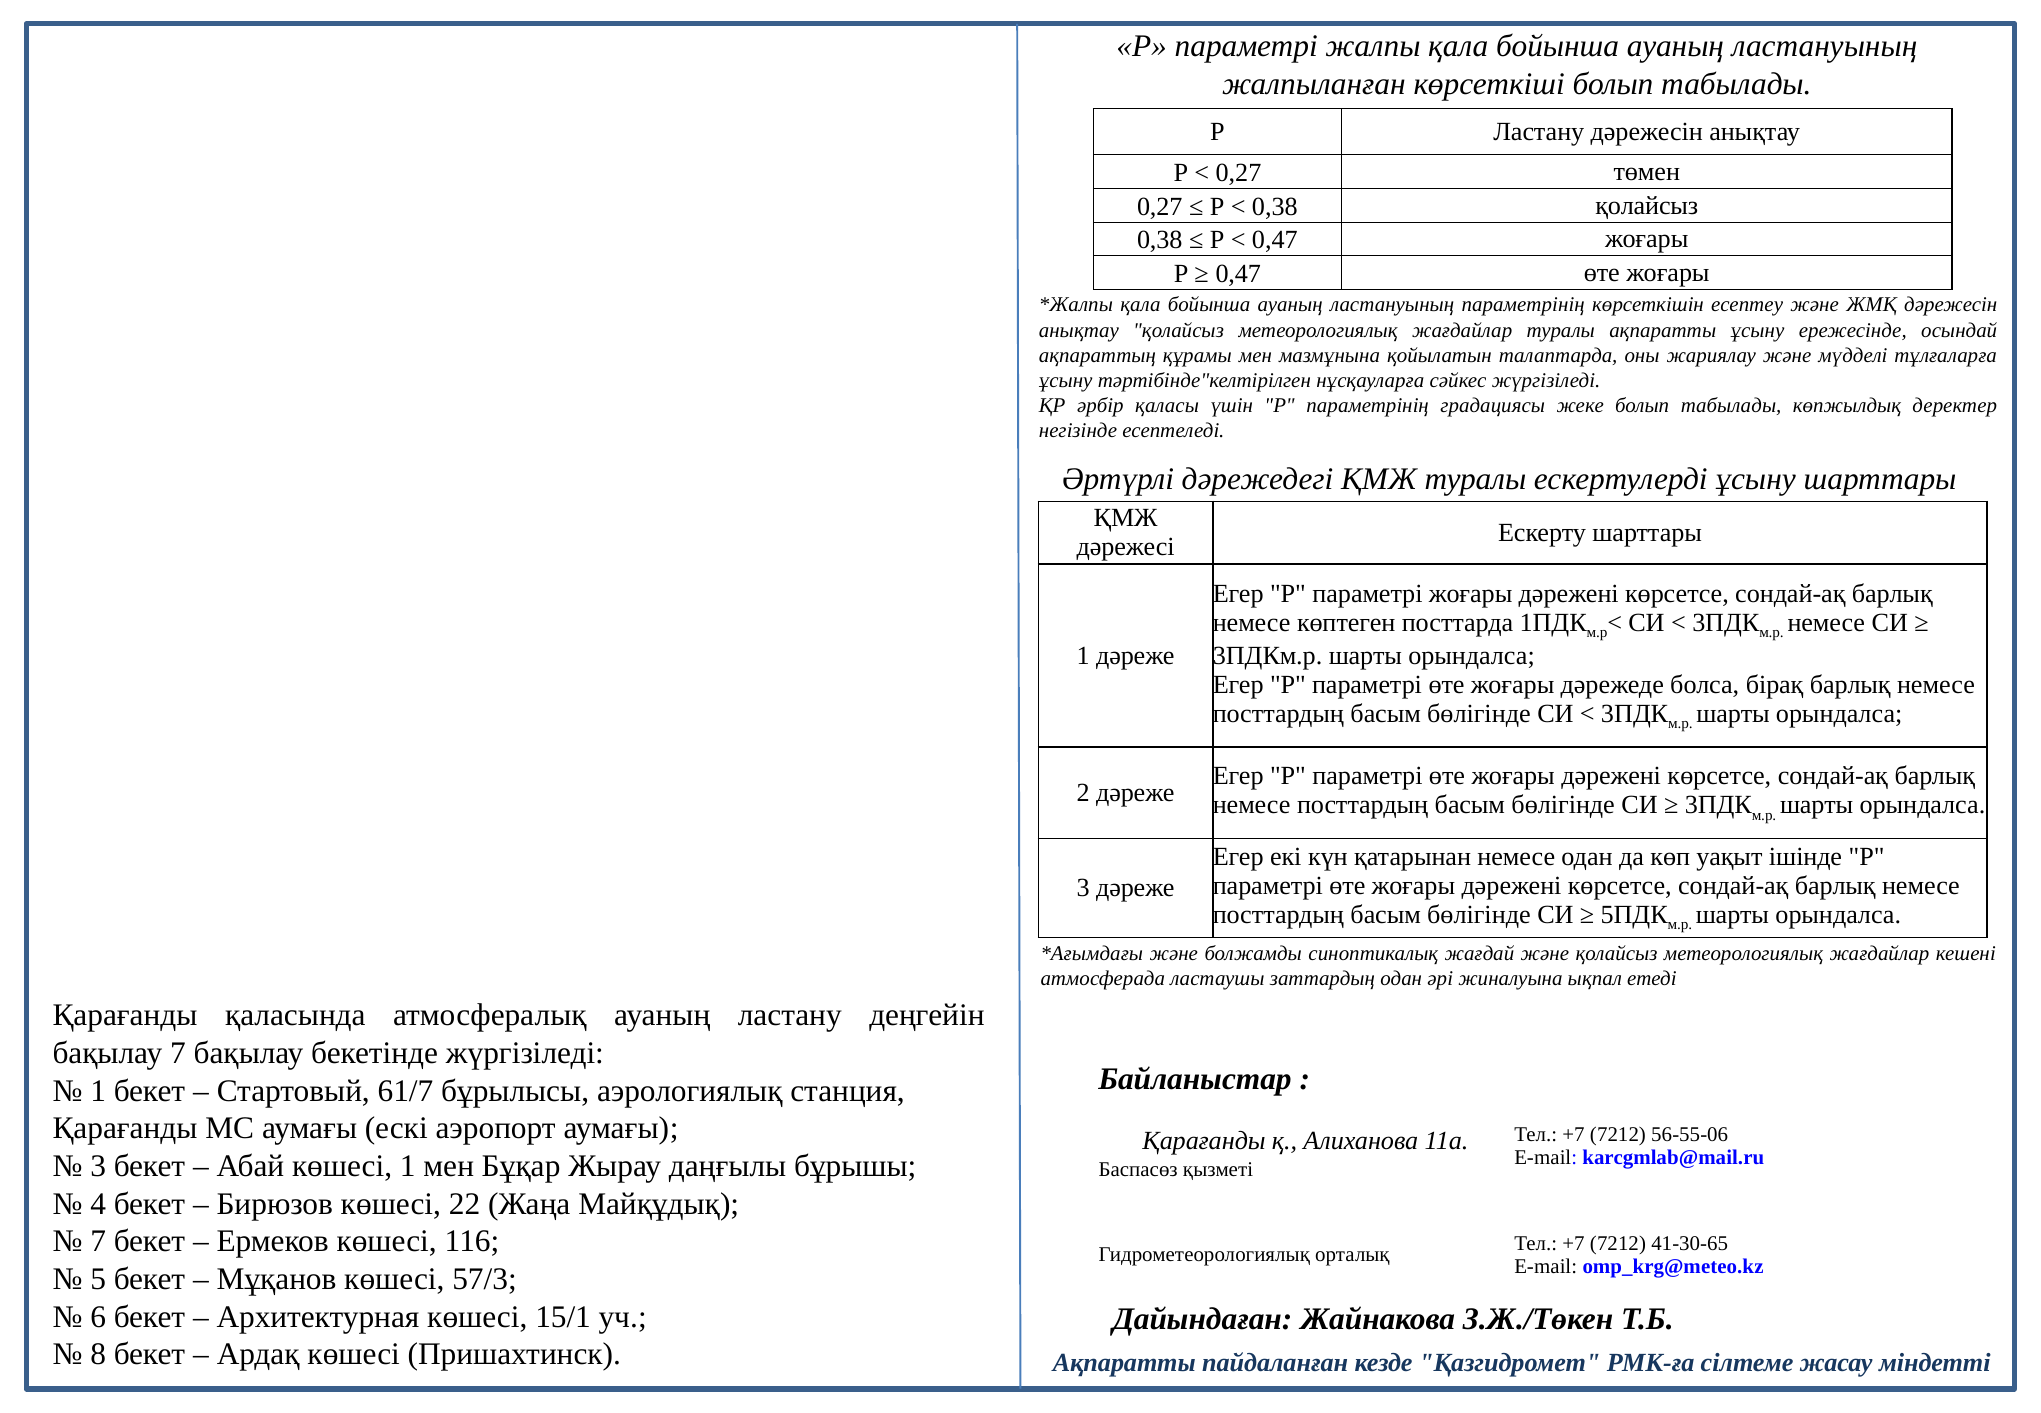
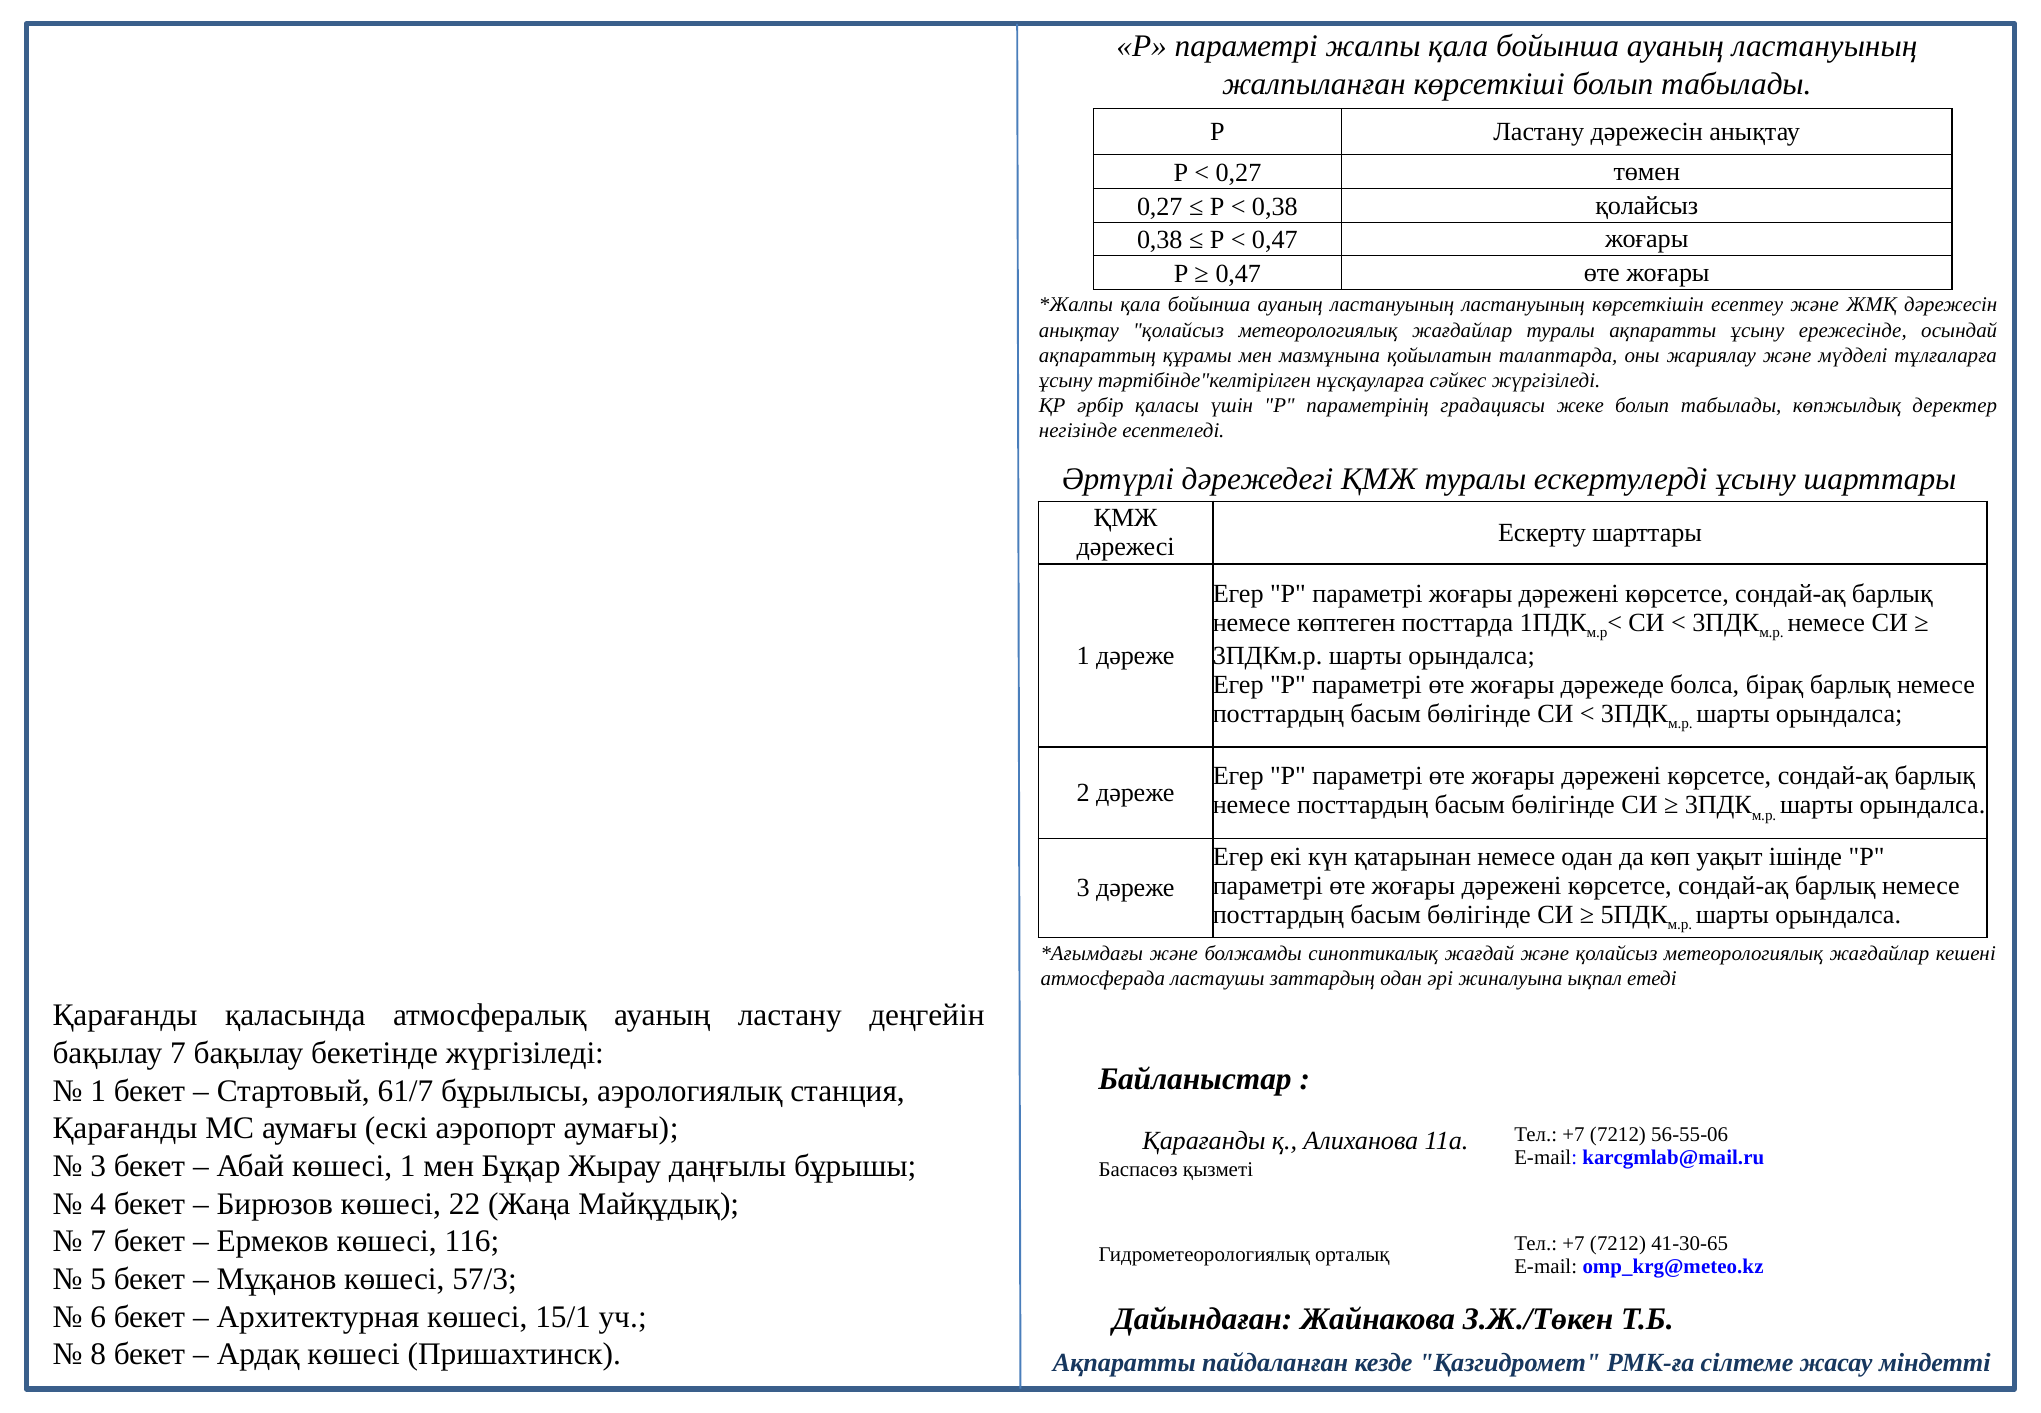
ластануының параметрінің: параметрінің -> ластануының
